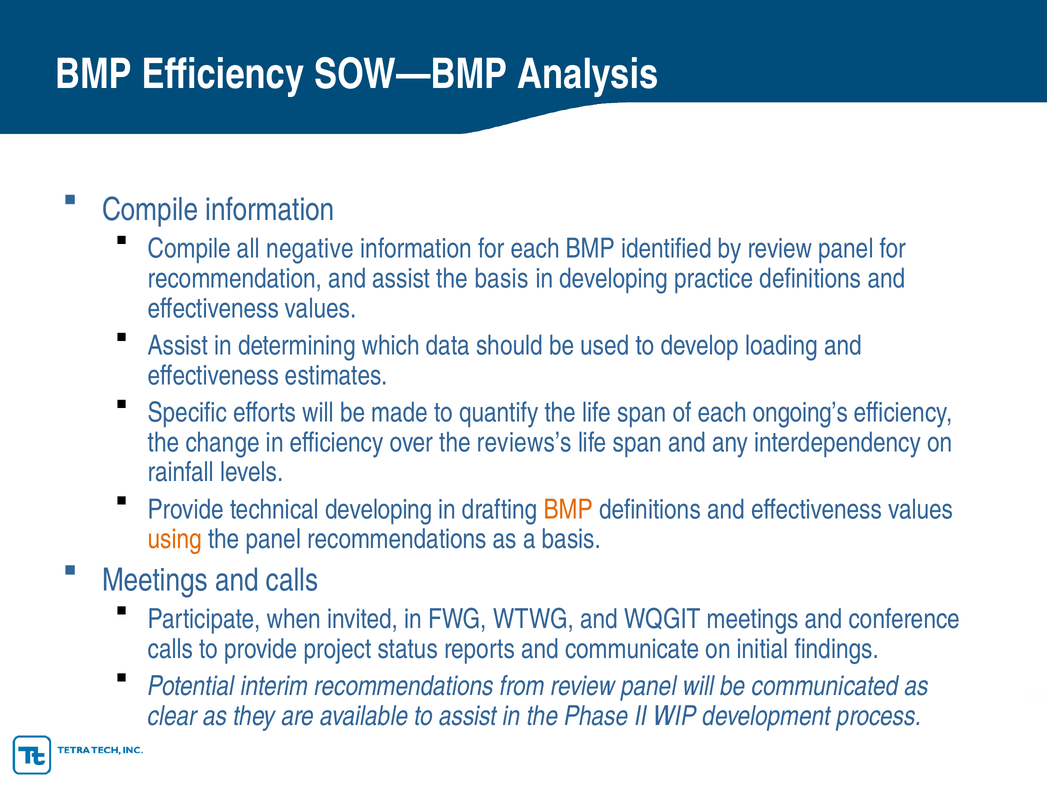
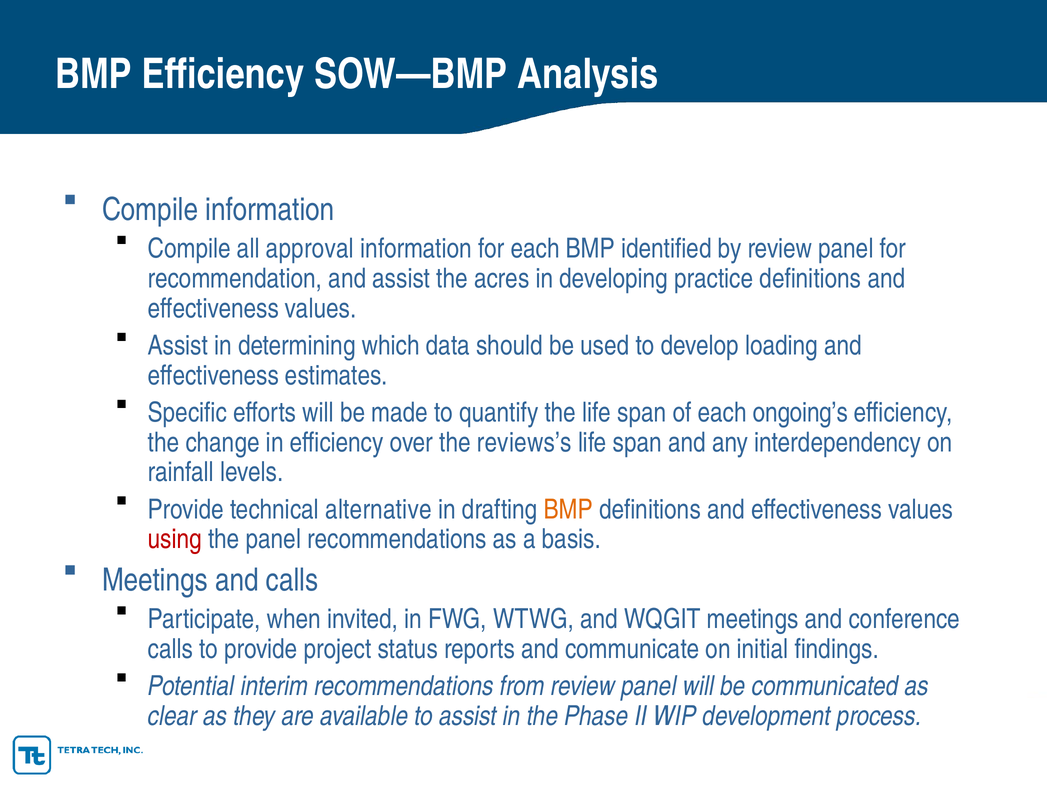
negative: negative -> approval
the basis: basis -> acres
technical developing: developing -> alternative
using colour: orange -> red
